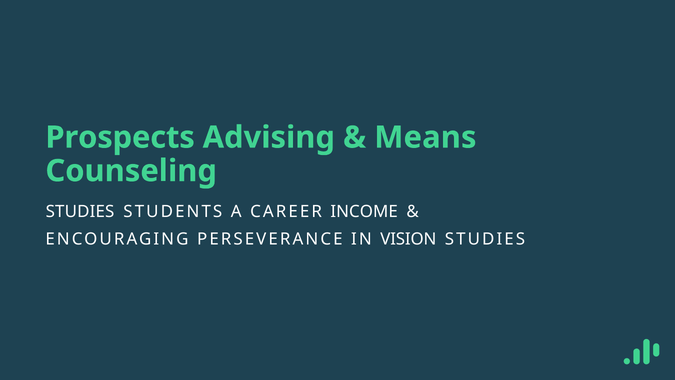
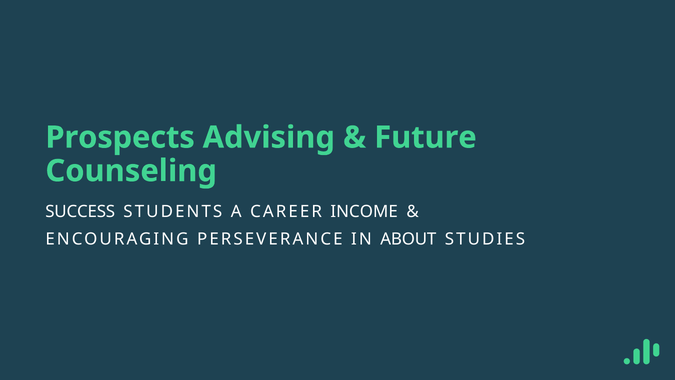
Means: Means -> Future
STUDIES at (80, 212): STUDIES -> SUCCESS
VISION: VISION -> ABOUT
